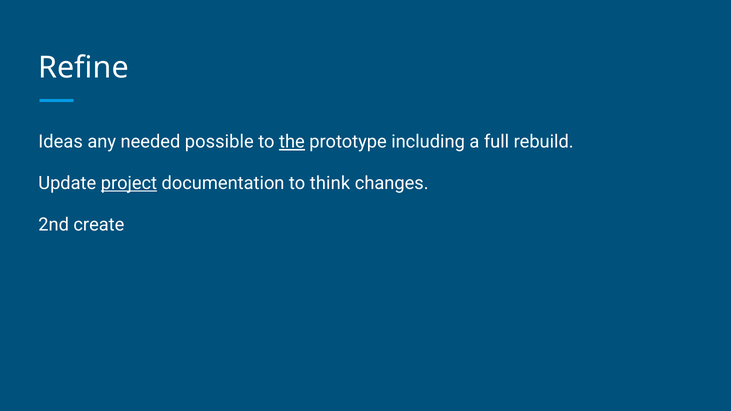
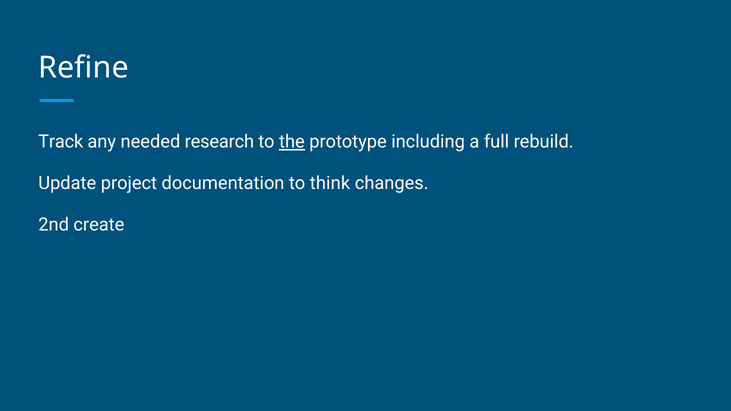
Ideas: Ideas -> Track
possible: possible -> research
project underline: present -> none
